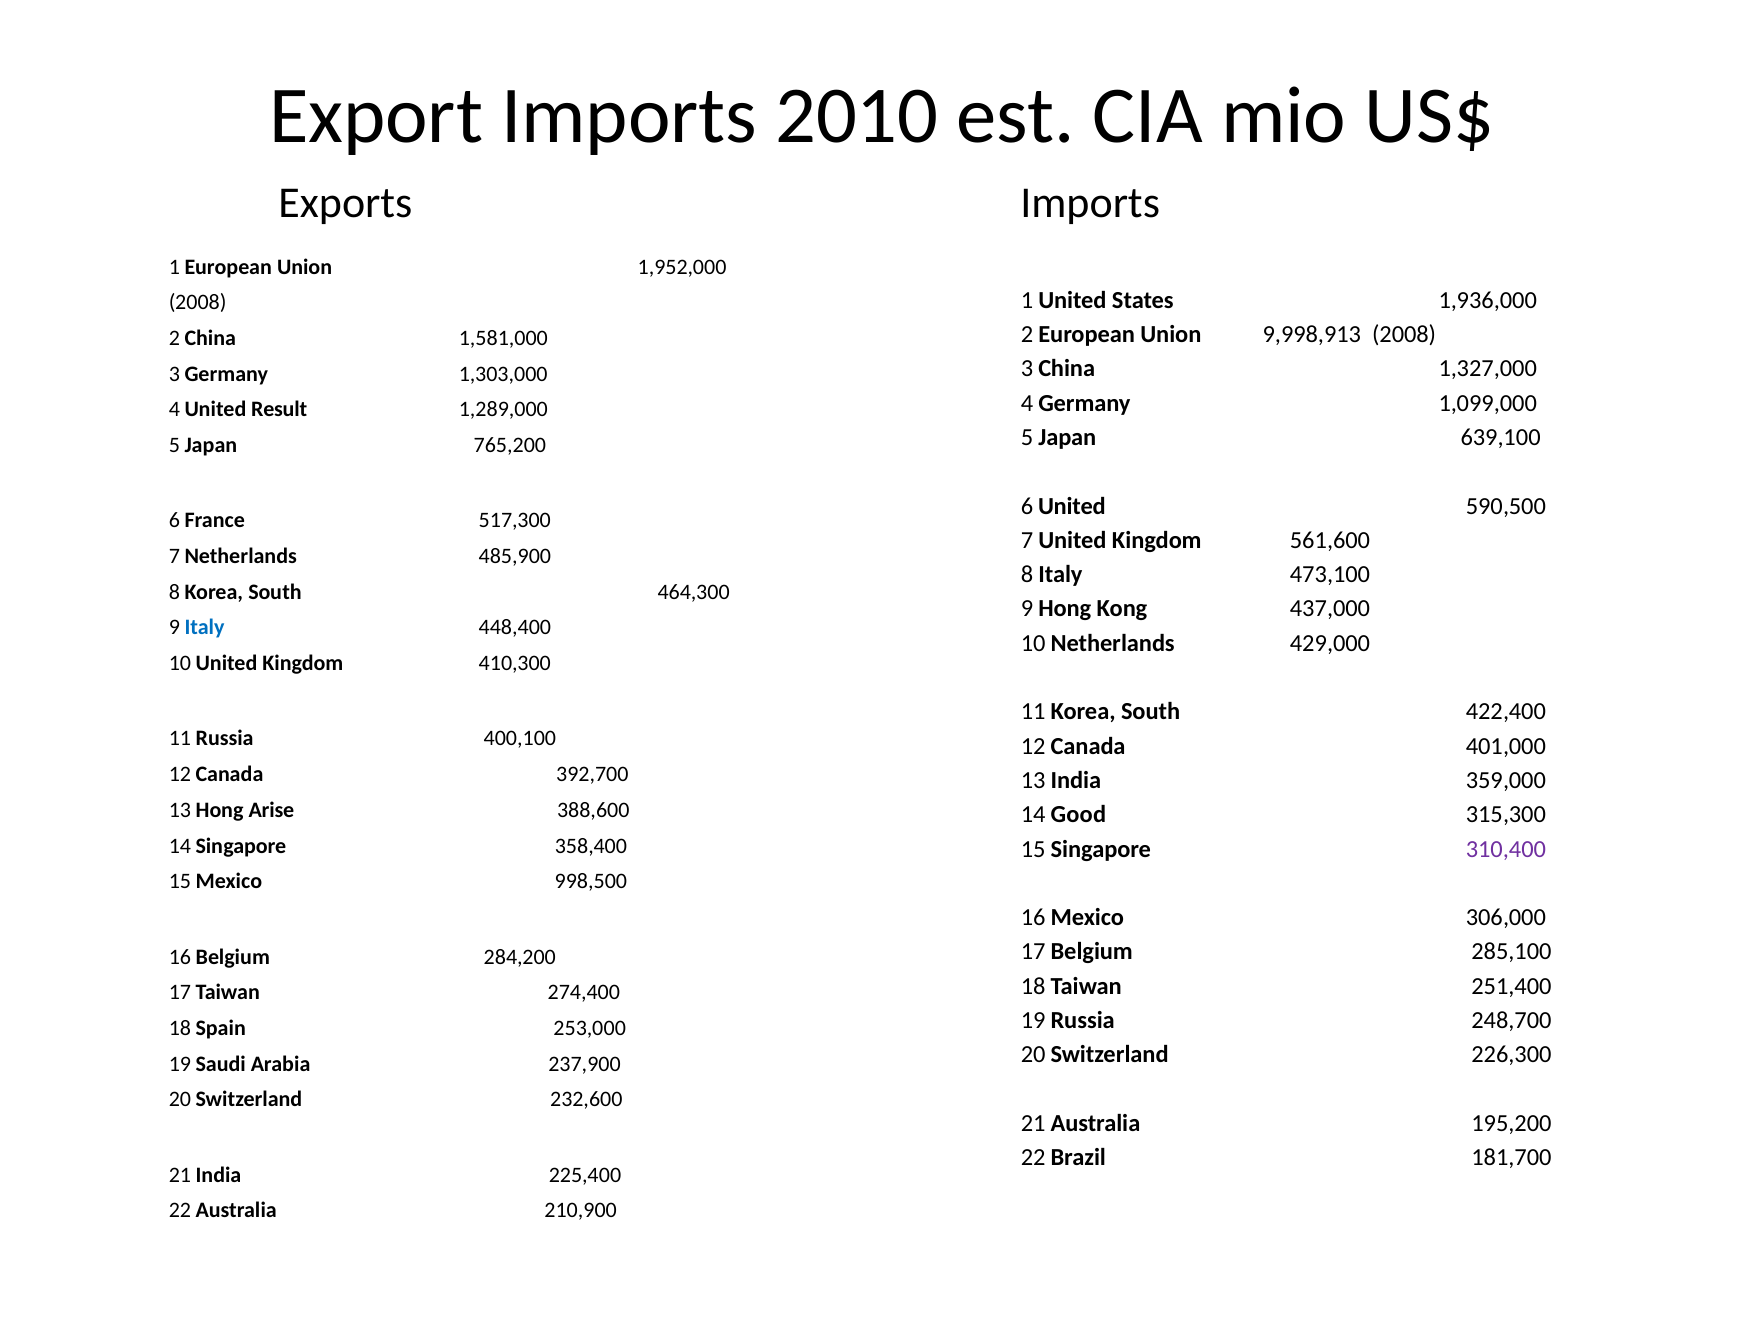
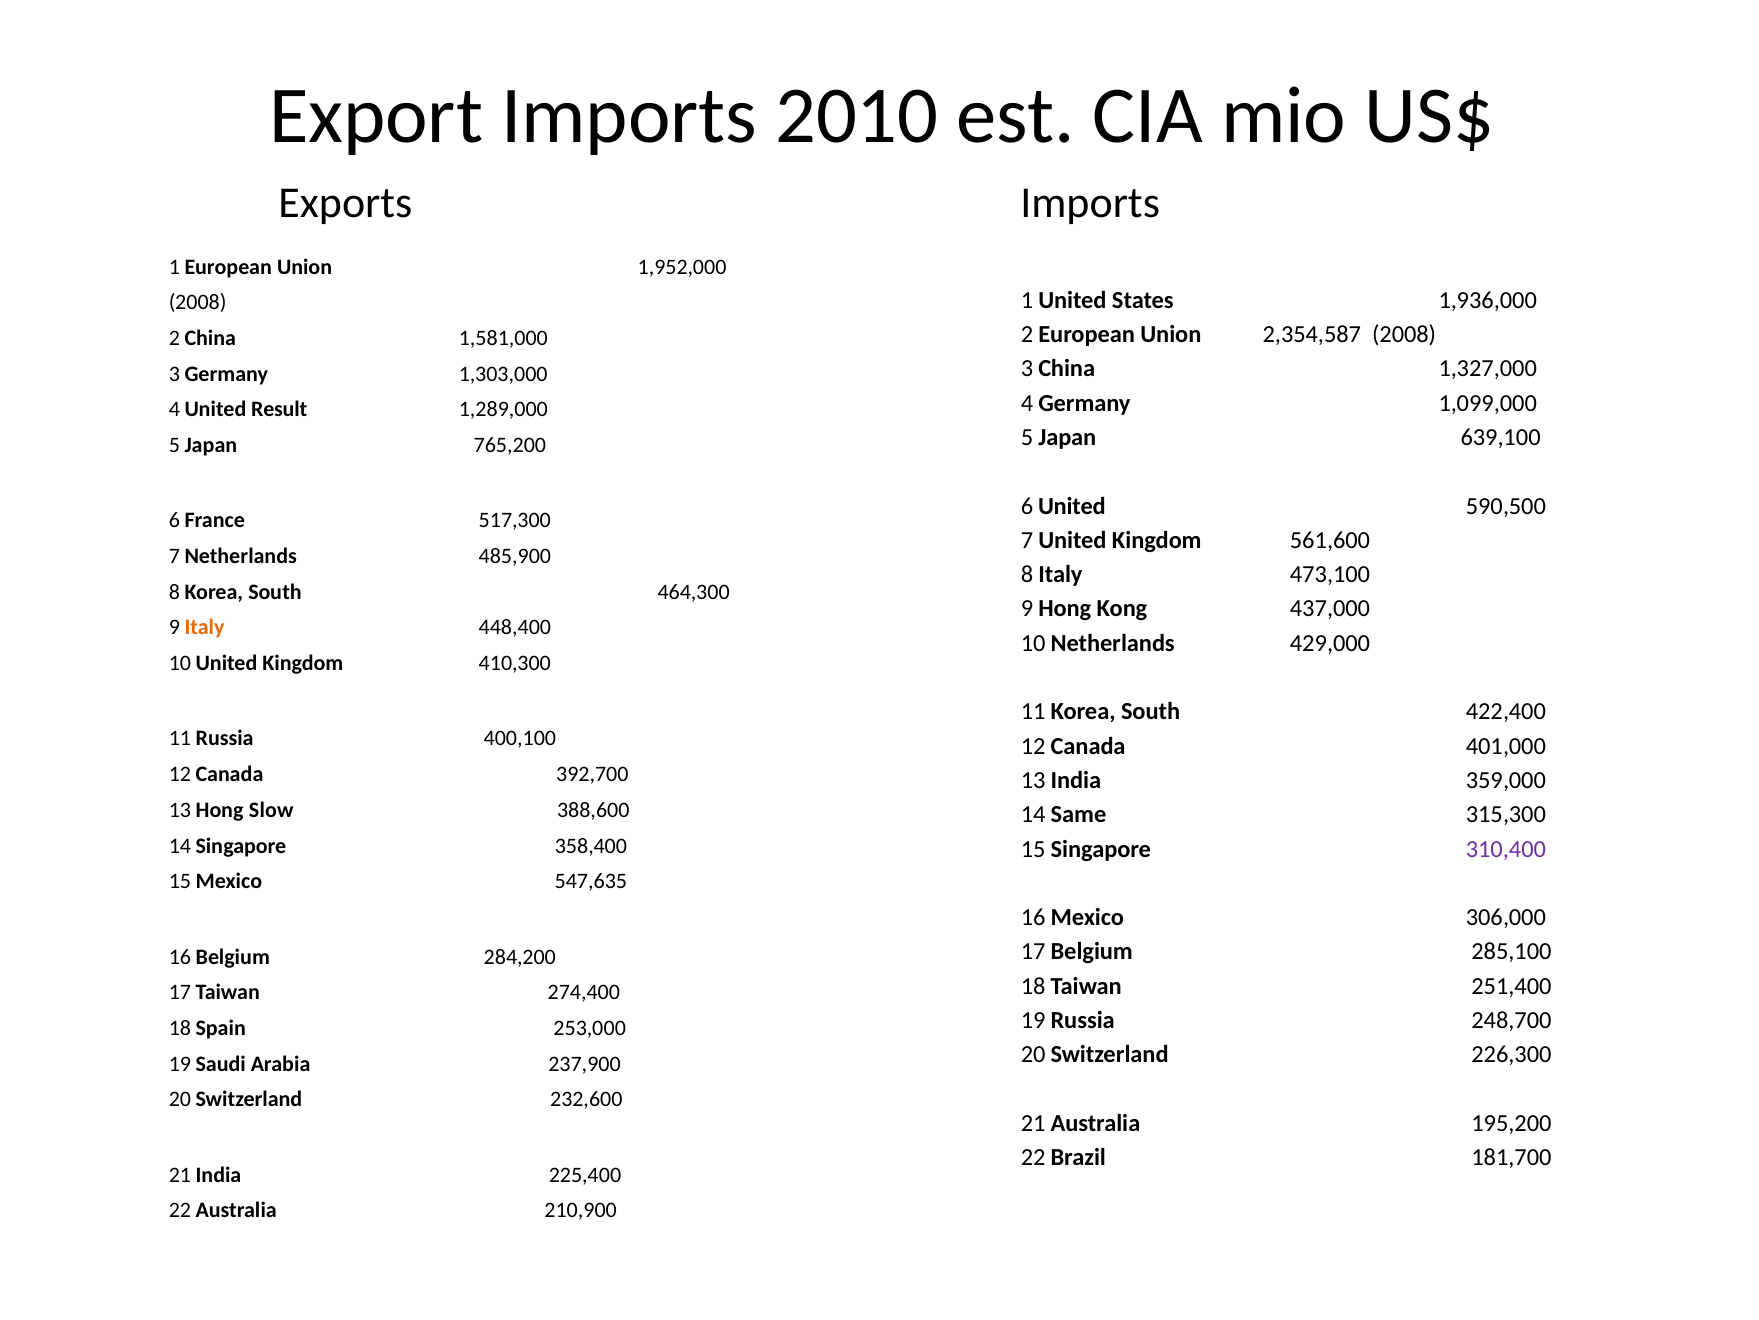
9,998,913: 9,998,913 -> 2,354,587
Italy at (205, 627) colour: blue -> orange
Arise: Arise -> Slow
Good: Good -> Same
998,500: 998,500 -> 547,635
